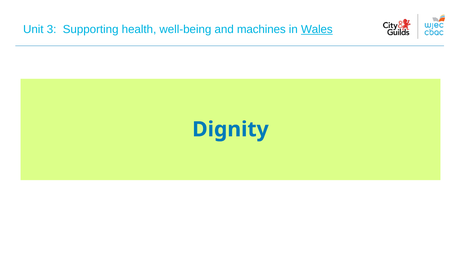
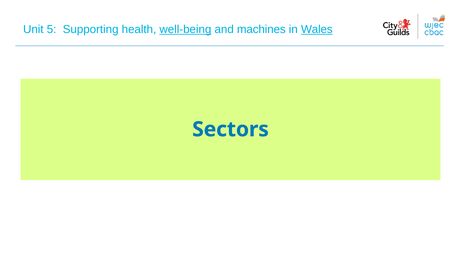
3: 3 -> 5
well-being underline: none -> present
Dignity: Dignity -> Sectors
